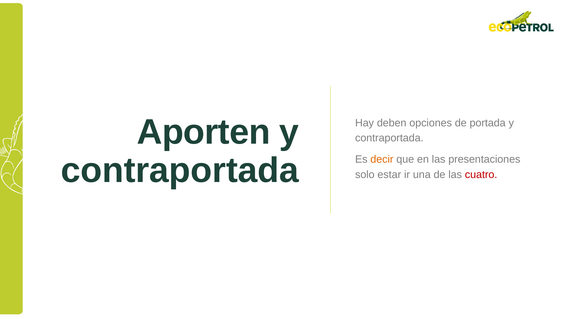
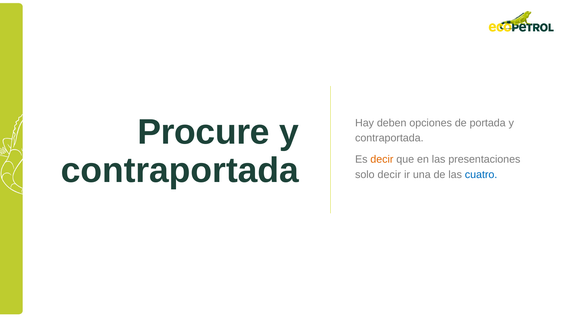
Aporten: Aporten -> Procure
solo estar: estar -> decir
cuatro colour: red -> blue
